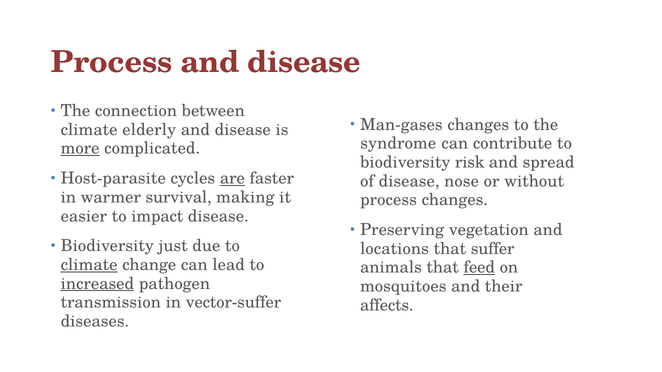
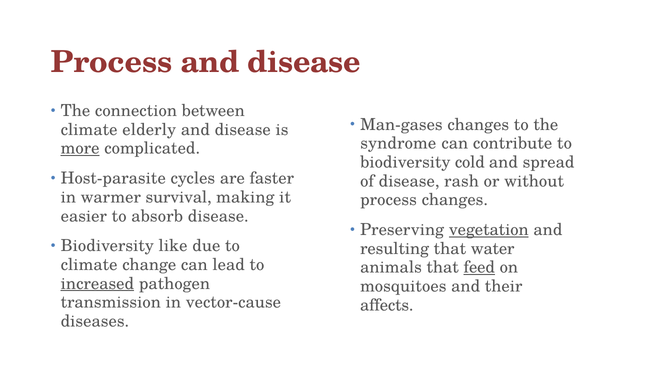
risk: risk -> cold
are underline: present -> none
nose: nose -> rash
impact: impact -> absorb
vegetation underline: none -> present
just: just -> like
locations: locations -> resulting
suffer: suffer -> water
climate at (89, 265) underline: present -> none
vector-suffer: vector-suffer -> vector-cause
